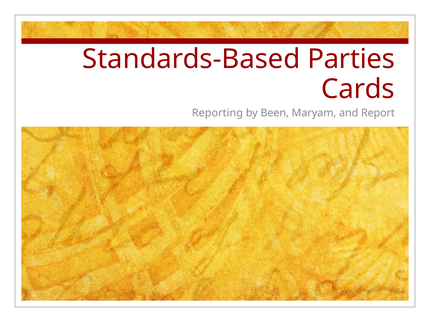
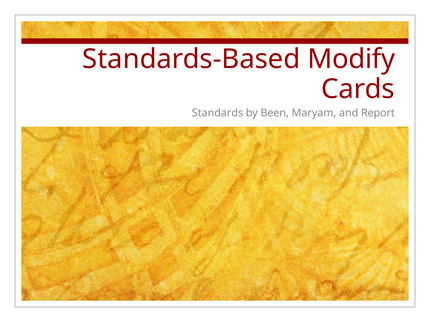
Parties: Parties -> Modify
Reporting: Reporting -> Standards
